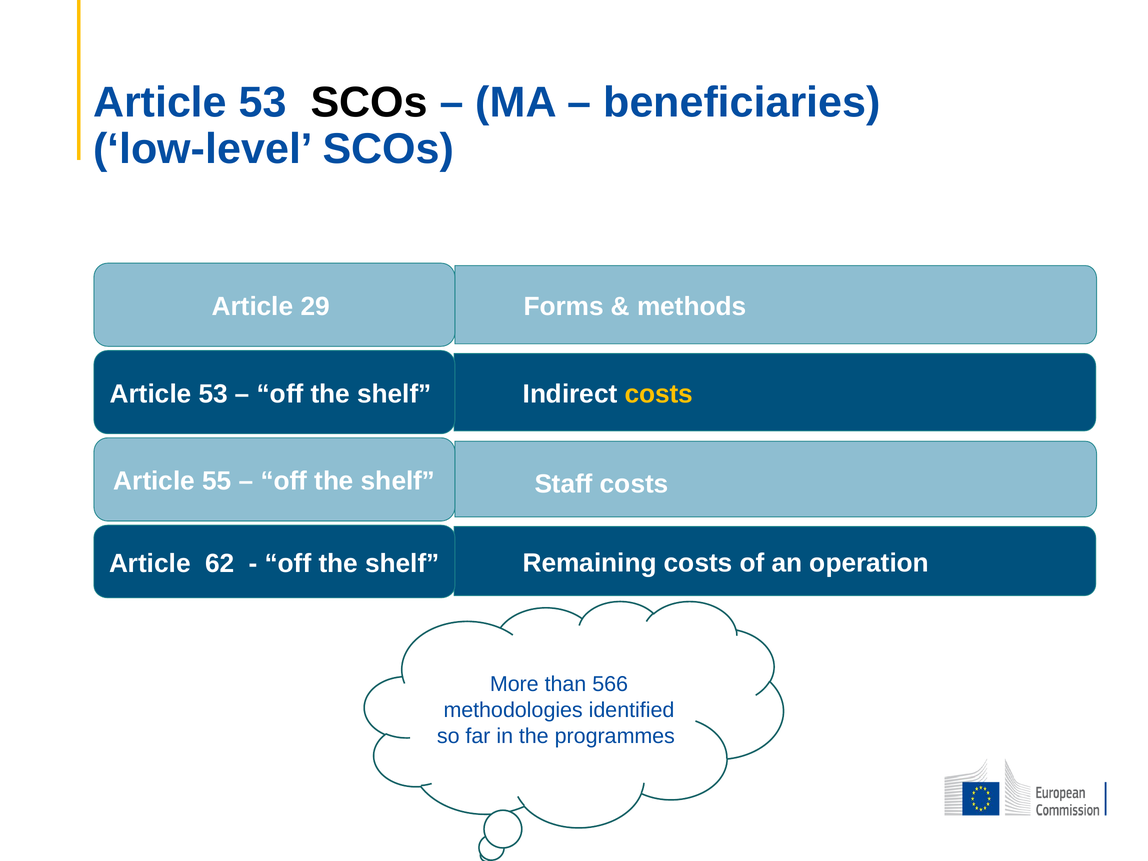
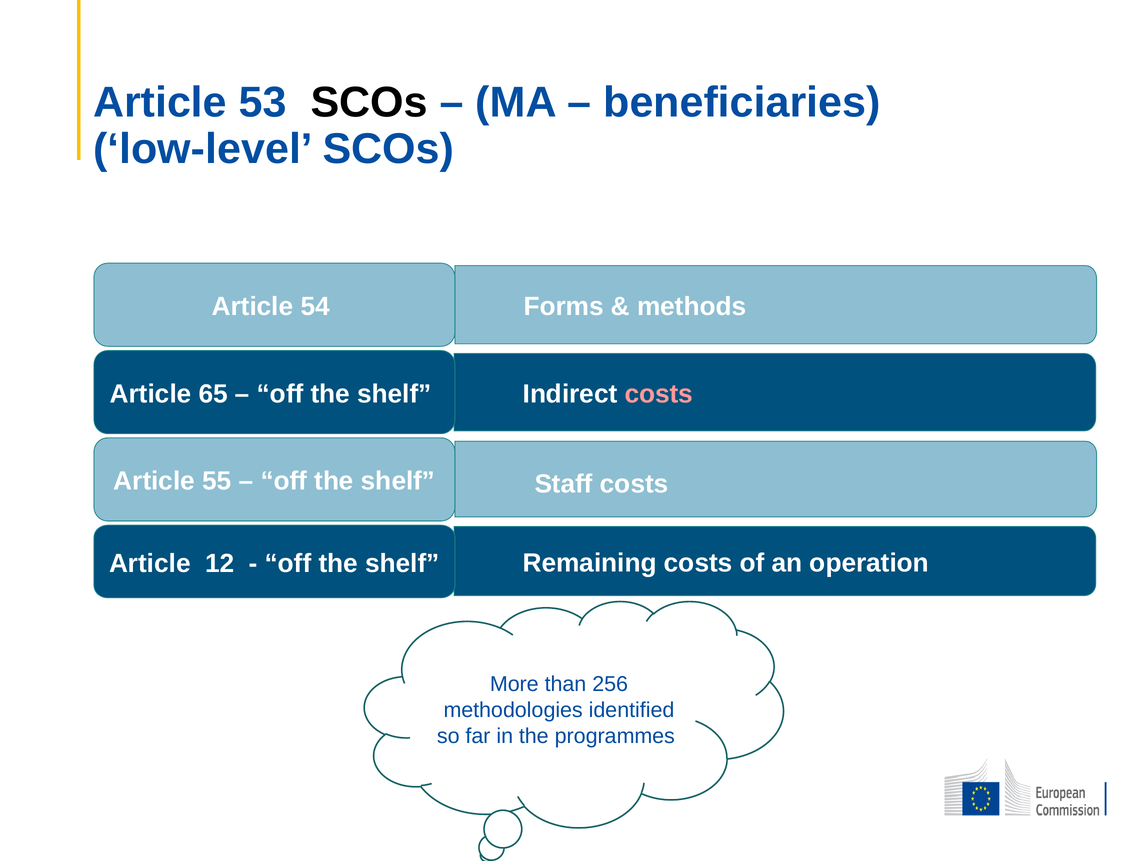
29: 29 -> 54
53 at (213, 394): 53 -> 65
costs at (659, 394) colour: yellow -> pink
62: 62 -> 12
566: 566 -> 256
